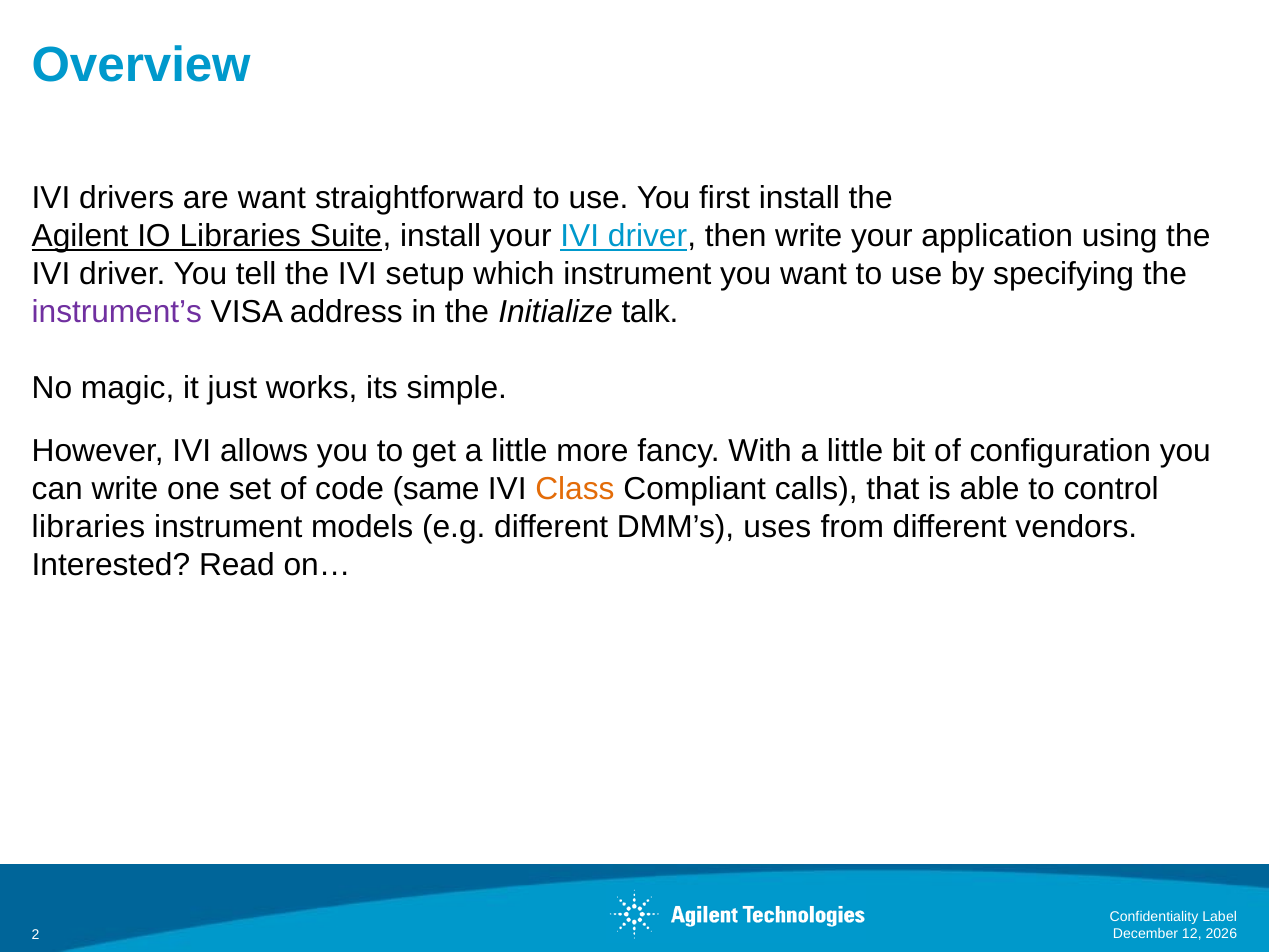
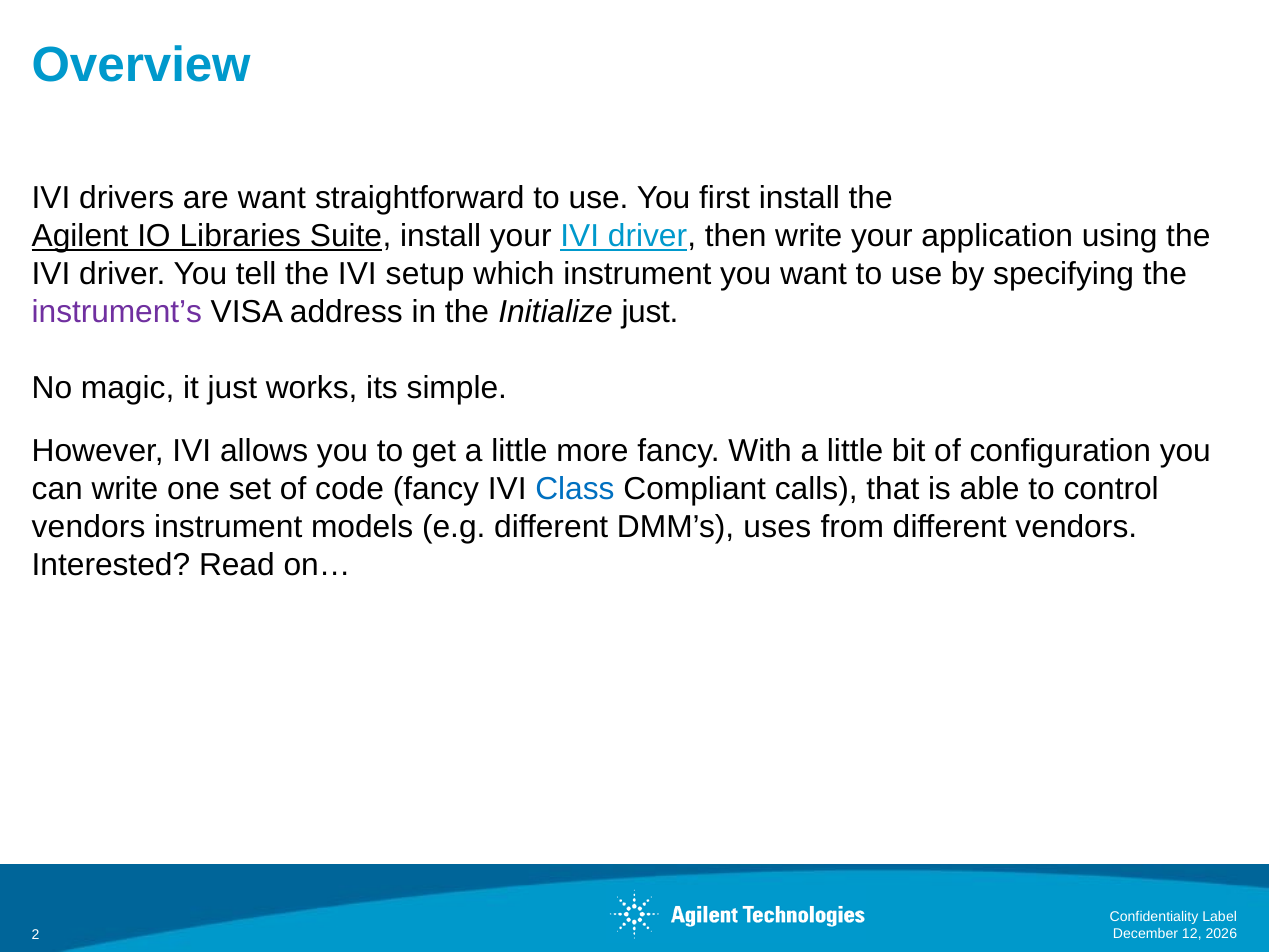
Initialize talk: talk -> just
code same: same -> fancy
Class colour: orange -> blue
libraries at (88, 527): libraries -> vendors
